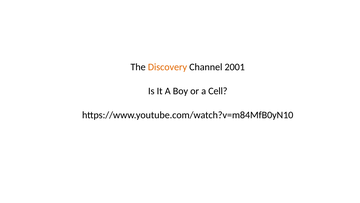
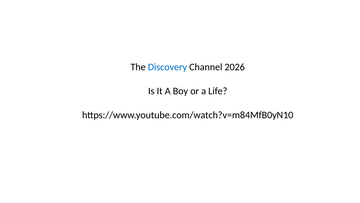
Discovery colour: orange -> blue
2001: 2001 -> 2026
Cell: Cell -> Life
